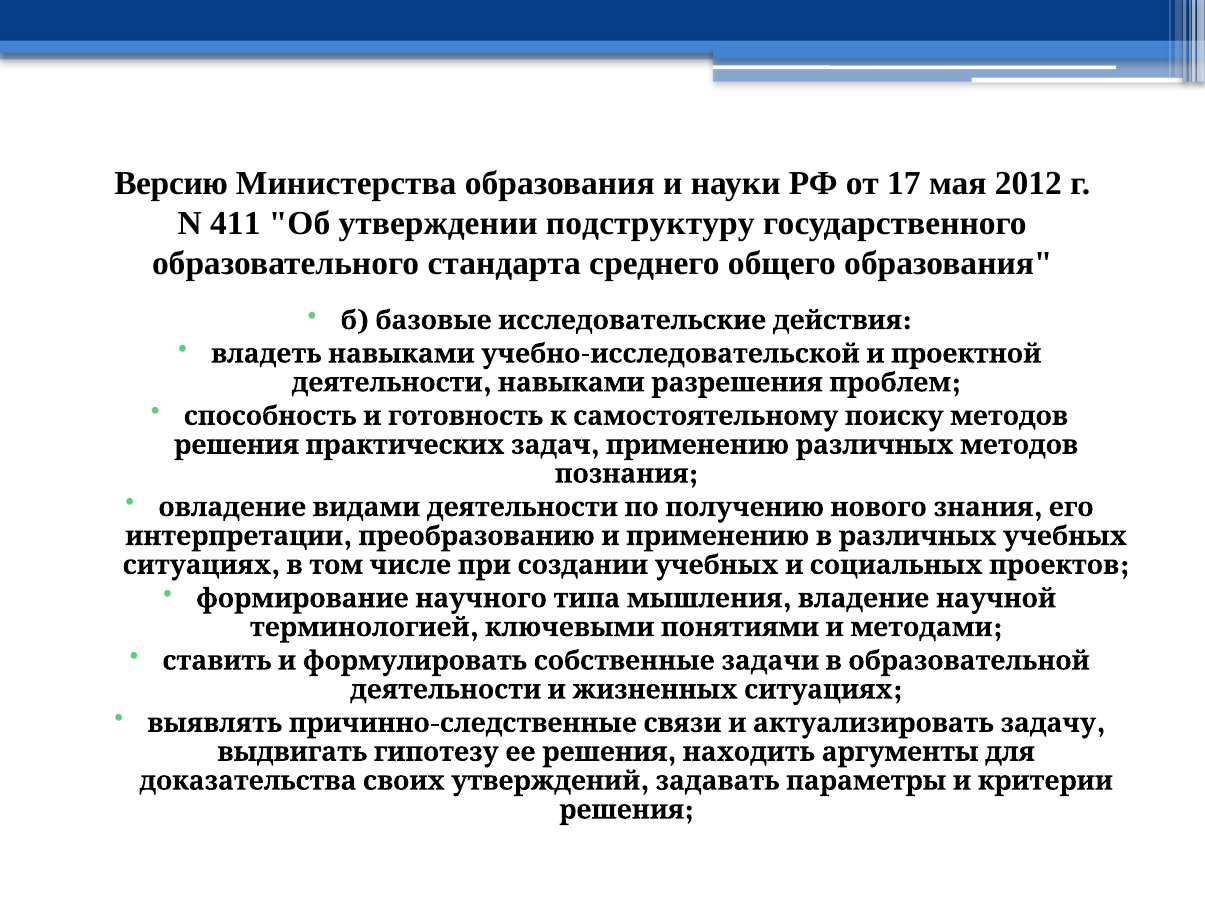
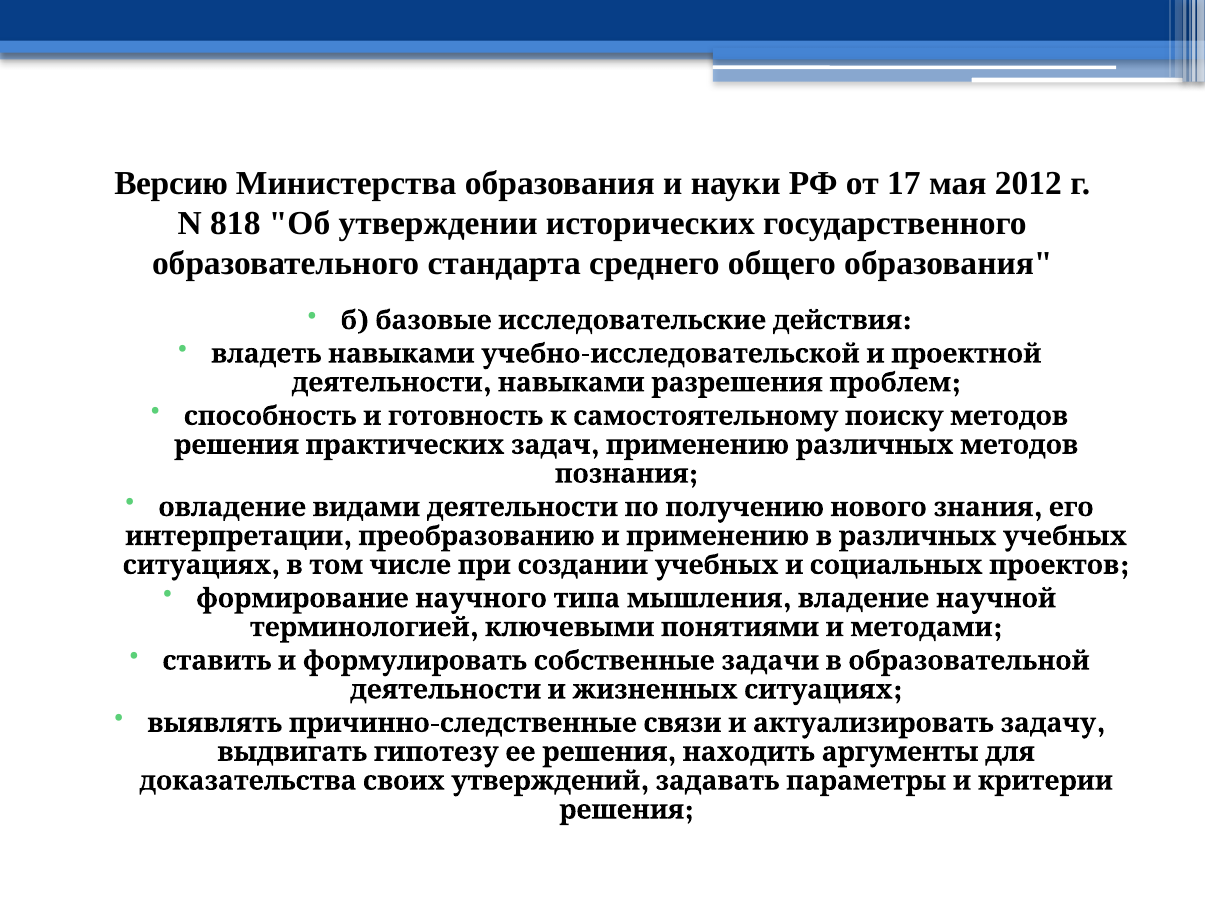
411: 411 -> 818
подструктуру: подструктуру -> исторических
